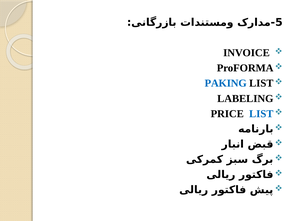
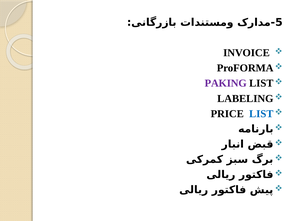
PAKING colour: blue -> purple
